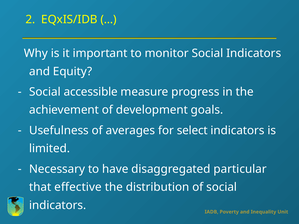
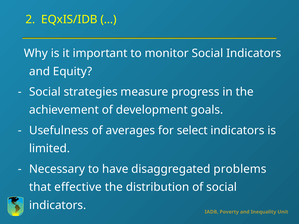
accessible: accessible -> strategies
particular: particular -> problems
